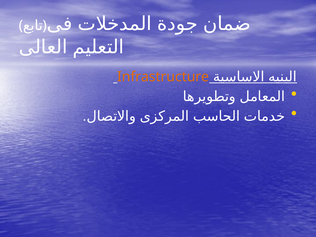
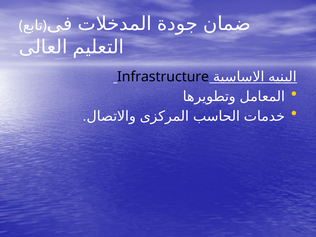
Infrastructure colour: orange -> black
